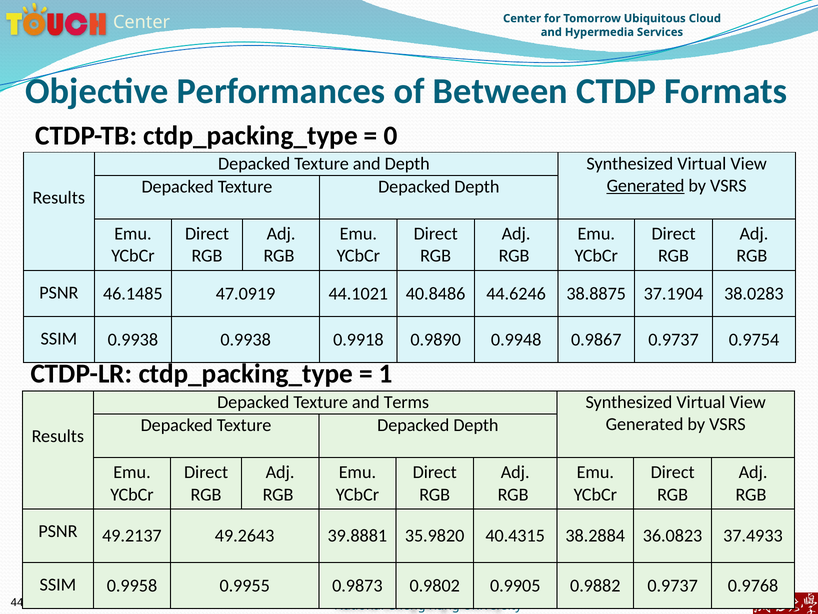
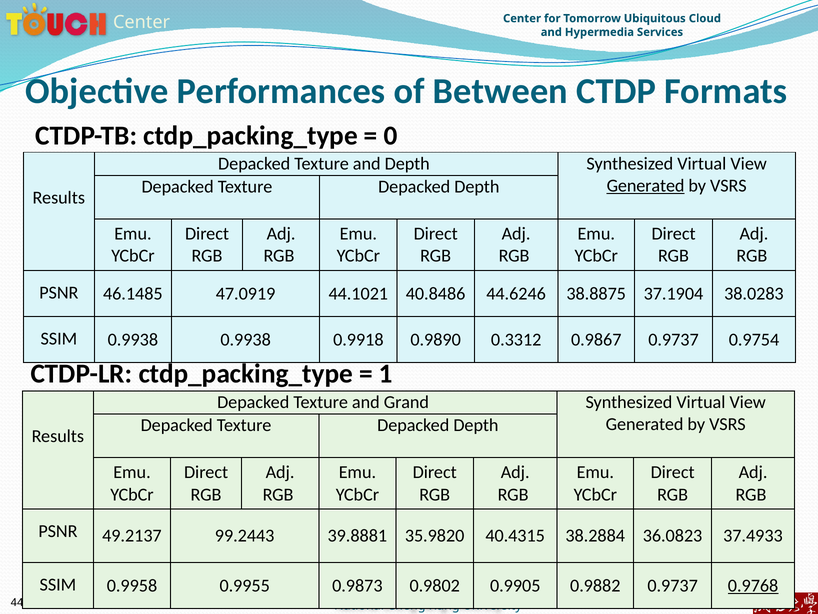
0.9948: 0.9948 -> 0.3312
Terms: Terms -> Grand
49.2643: 49.2643 -> 99.2443
0.9768 underline: none -> present
